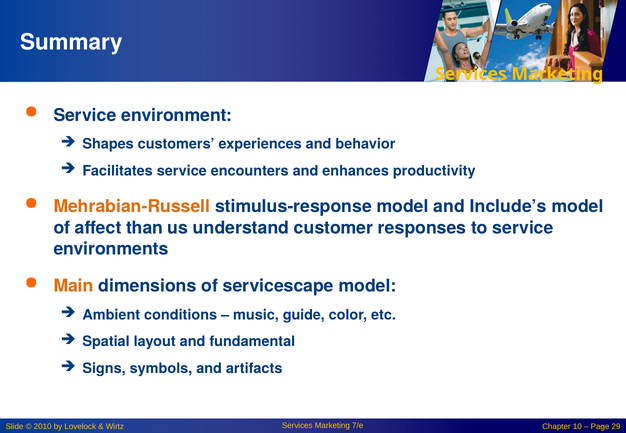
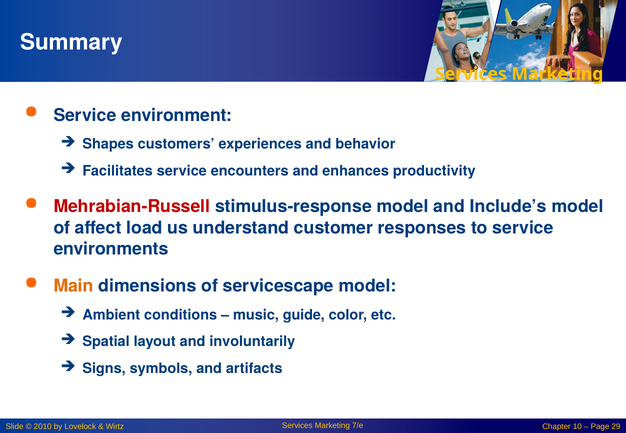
Mehrabian-Russell colour: orange -> red
than: than -> load
fundamental: fundamental -> involuntarily
